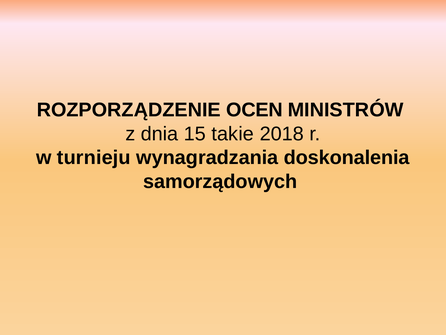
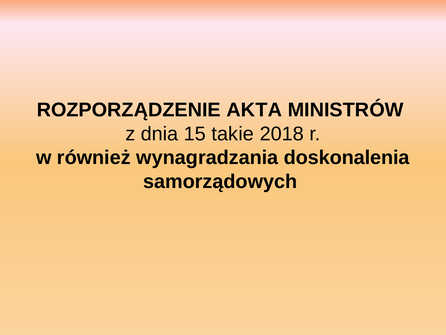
OCEN: OCEN -> AKTA
turnieju: turnieju -> również
